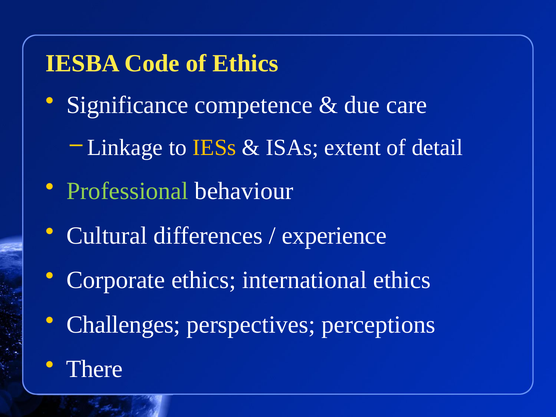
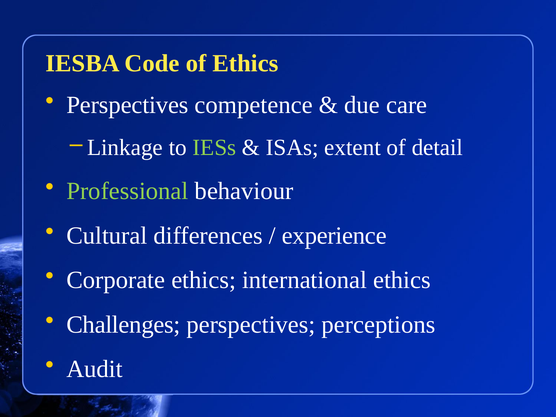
Significance at (127, 105): Significance -> Perspectives
IESs colour: yellow -> light green
There: There -> Audit
